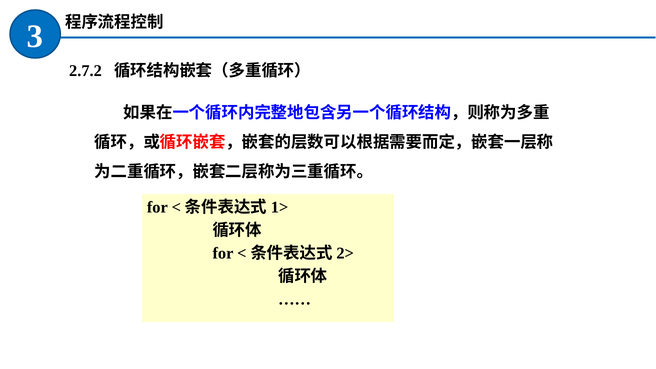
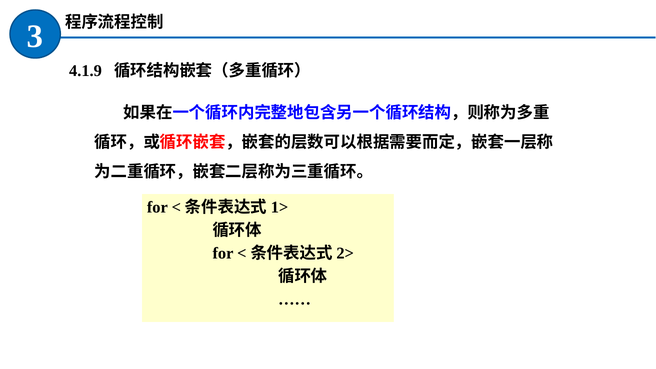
2.7.2: 2.7.2 -> 4.1.9
